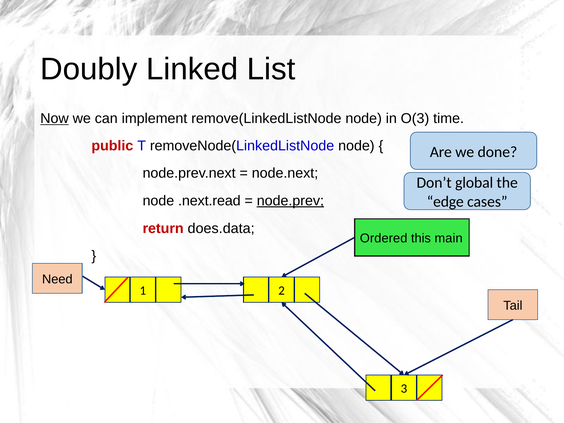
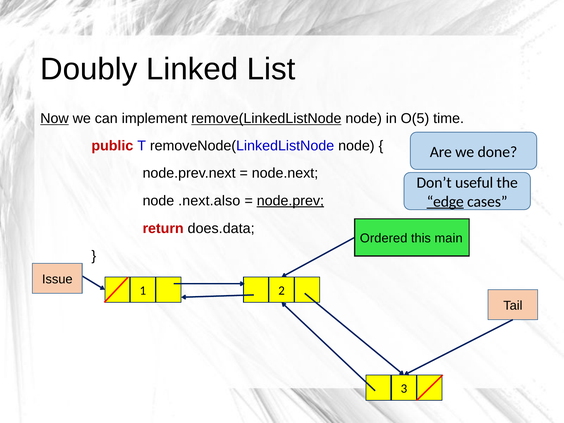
remove(LinkedListNode underline: none -> present
O(3: O(3 -> O(5
global: global -> useful
.next.read: .next.read -> .next.also
edge underline: none -> present
Need: Need -> Issue
